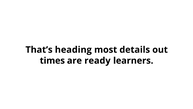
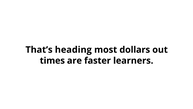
details: details -> dollars
ready: ready -> faster
